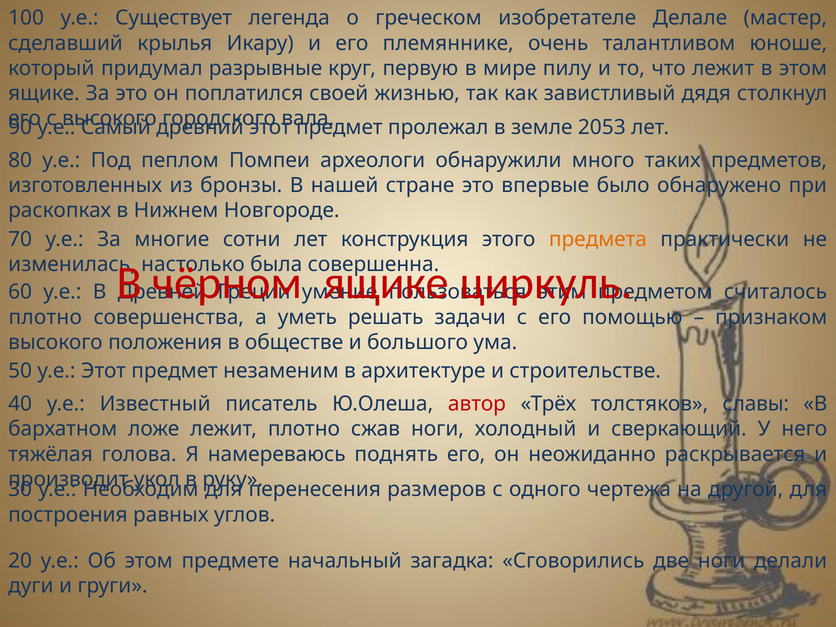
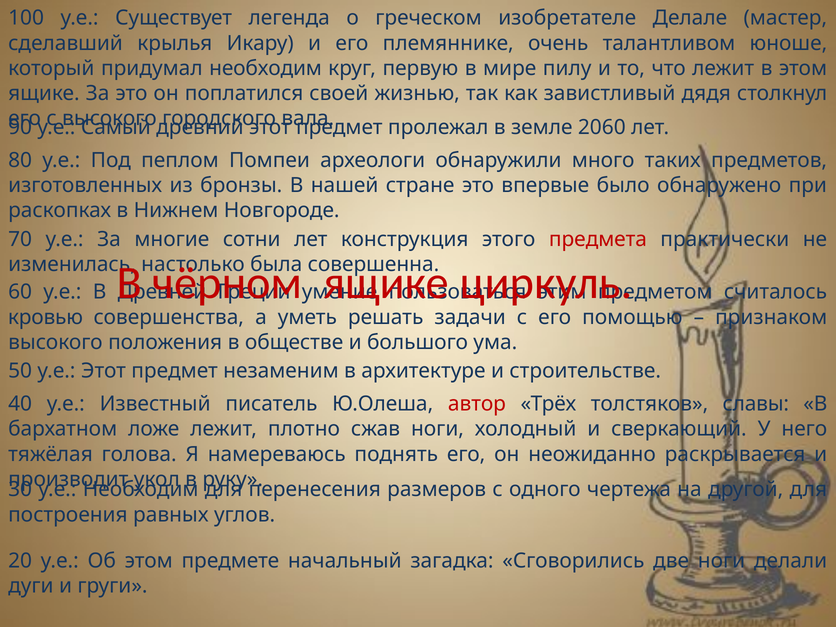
придумал разрывные: разрывные -> необходим
2053: 2053 -> 2060
предмета colour: orange -> red
плотно at (45, 317): плотно -> кровью
